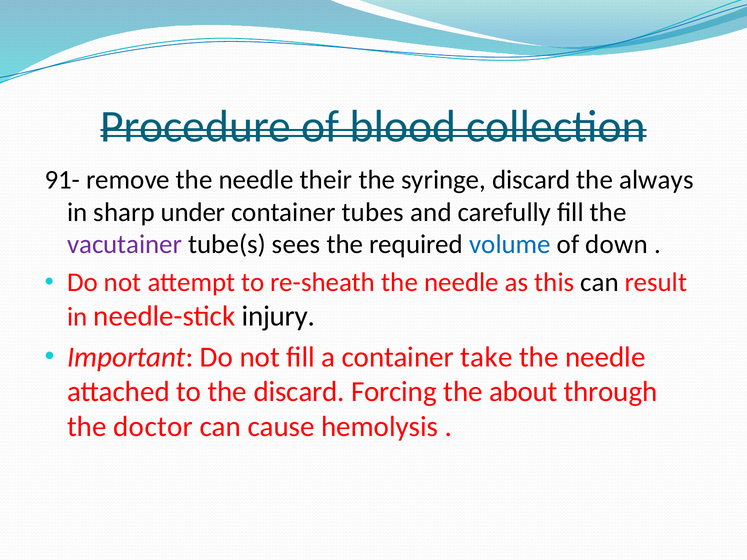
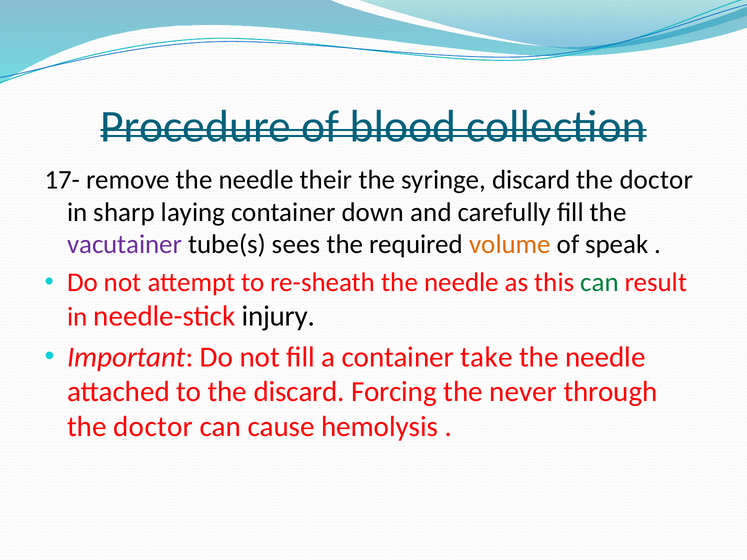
91-: 91- -> 17-
discard the always: always -> doctor
under: under -> laying
tubes: tubes -> down
volume colour: blue -> orange
down: down -> speak
can at (600, 283) colour: black -> green
about: about -> never
